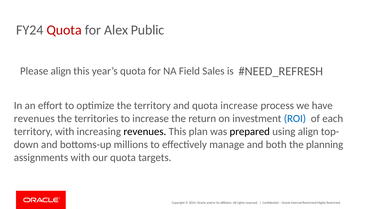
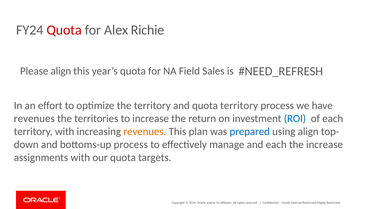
Public: Public -> Richie
quota increase: increase -> territory
revenues at (145, 131) colour: black -> orange
prepared colour: black -> blue
bottoms-up millions: millions -> process
and both: both -> each
the planning: planning -> increase
